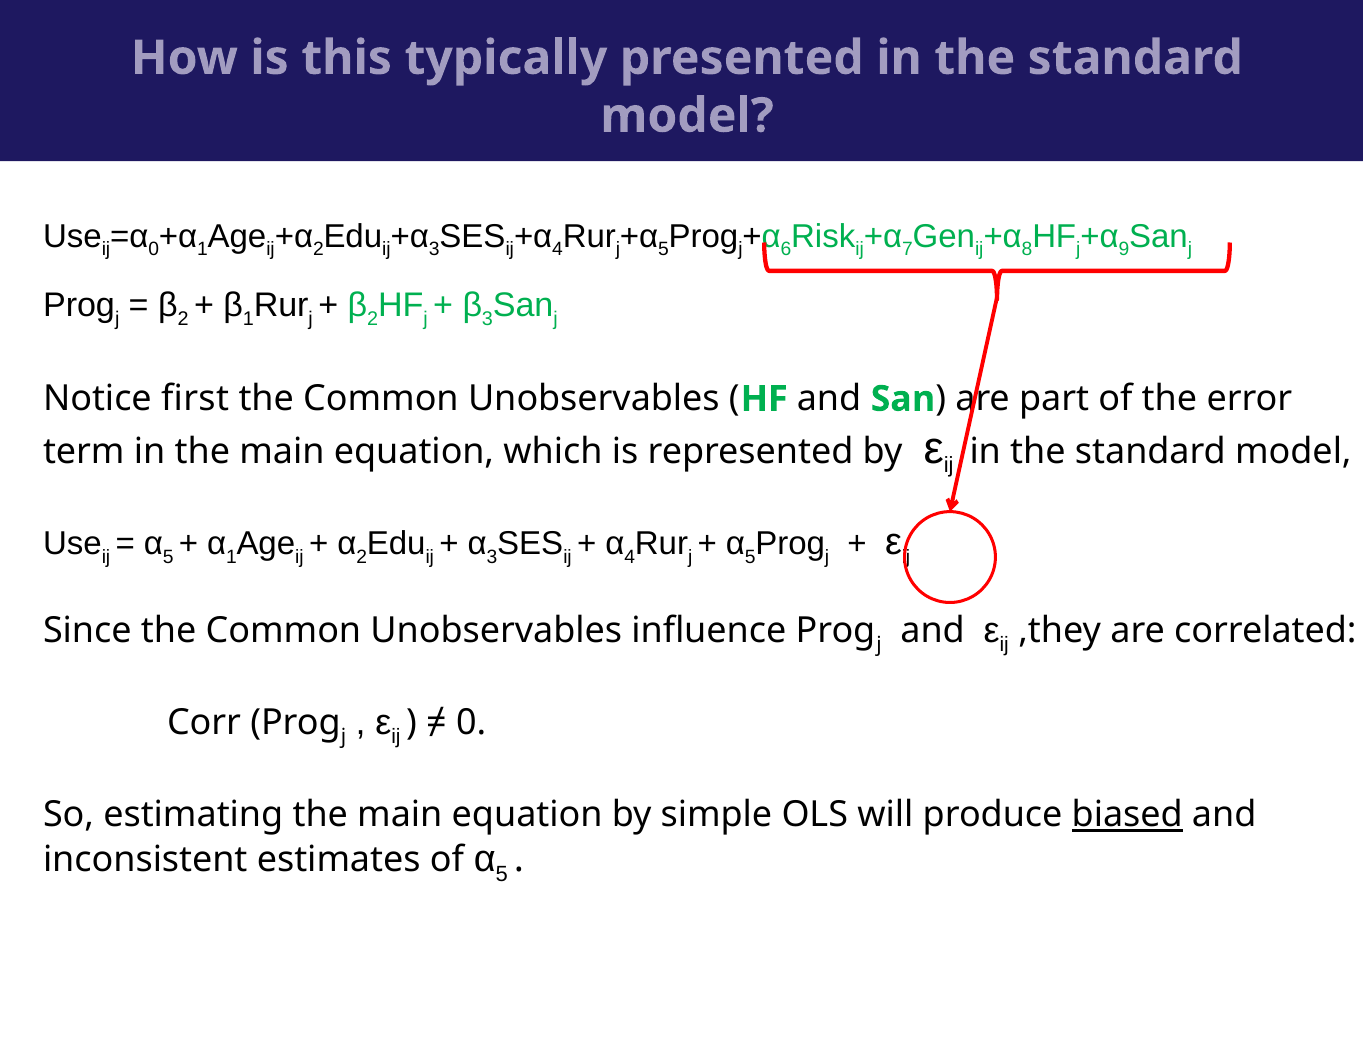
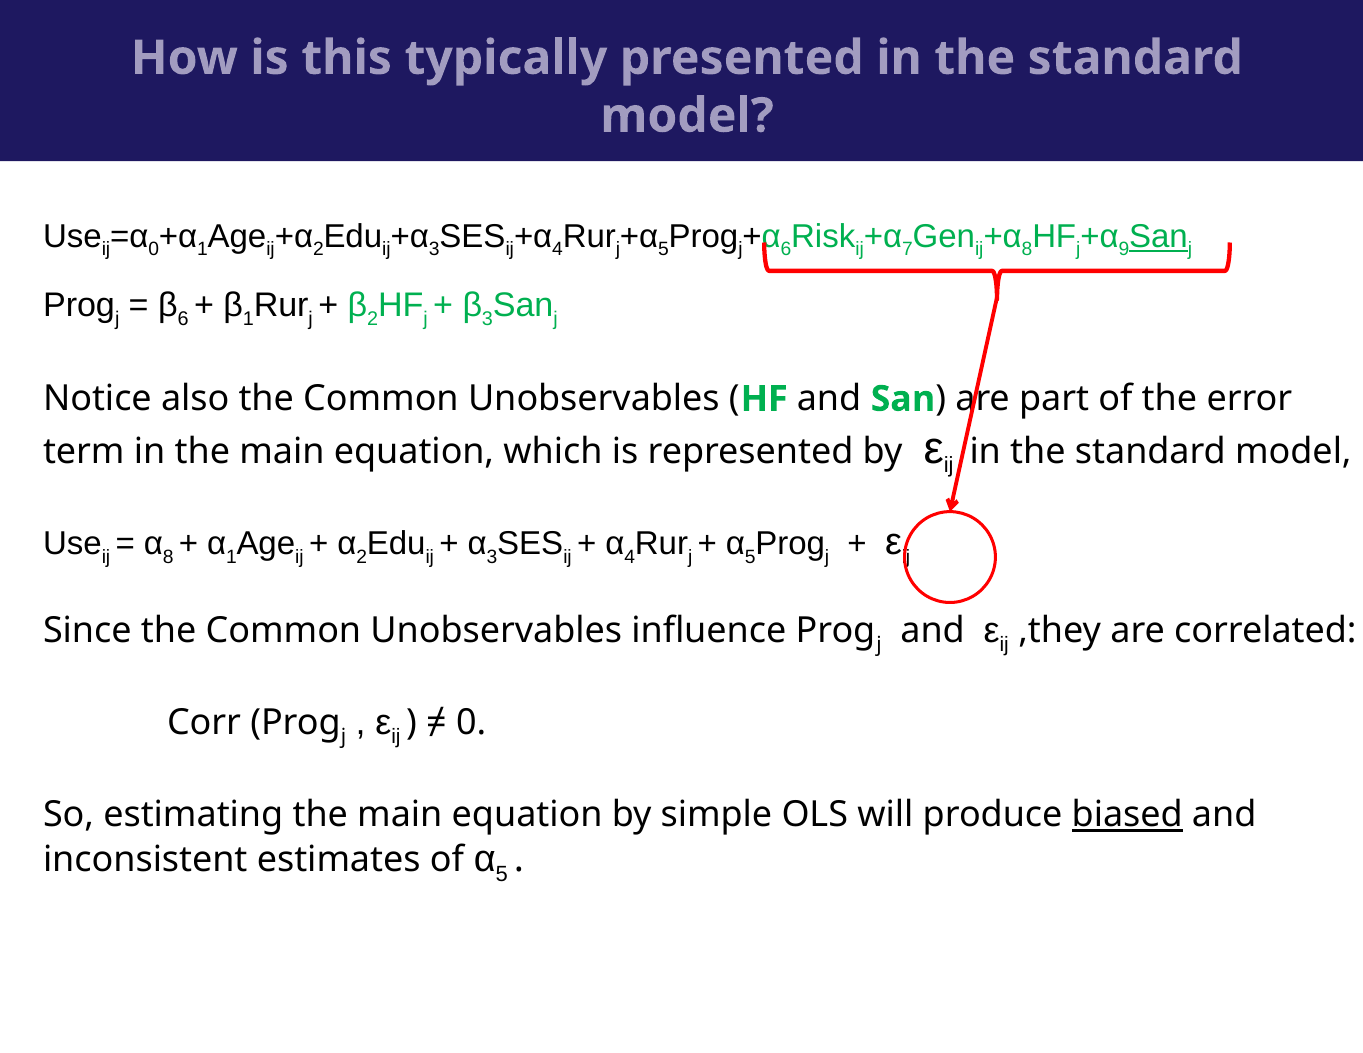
San at (1158, 237) underline: none -> present
2 at (183, 319): 2 -> 6
first: first -> also
5 at (168, 557): 5 -> 8
